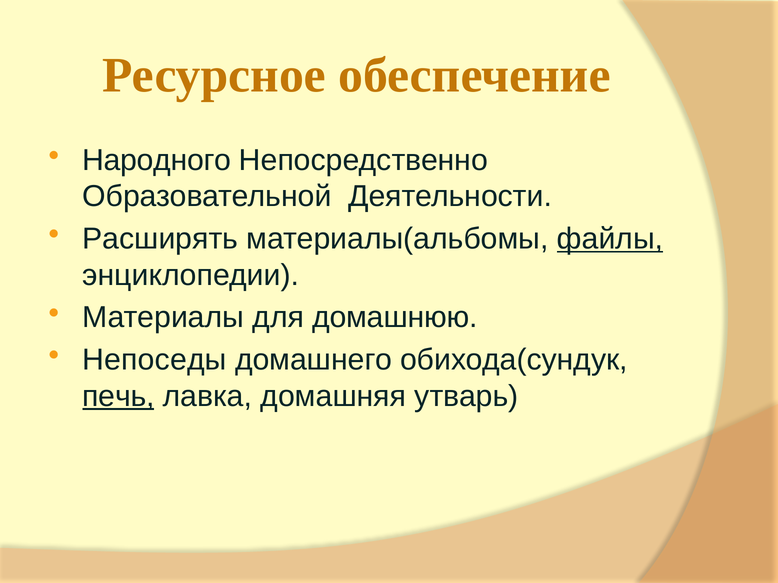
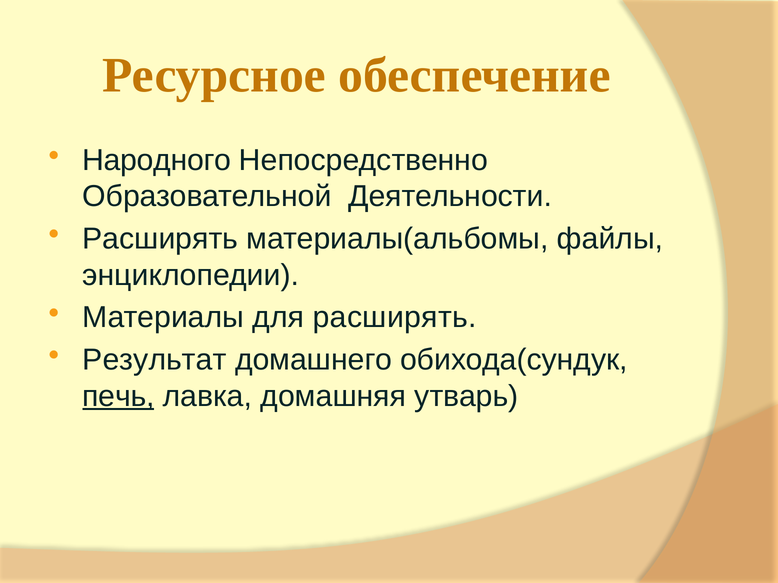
файлы underline: present -> none
для домашнюю: домашнюю -> расширять
Непоседы: Непоседы -> Результат
